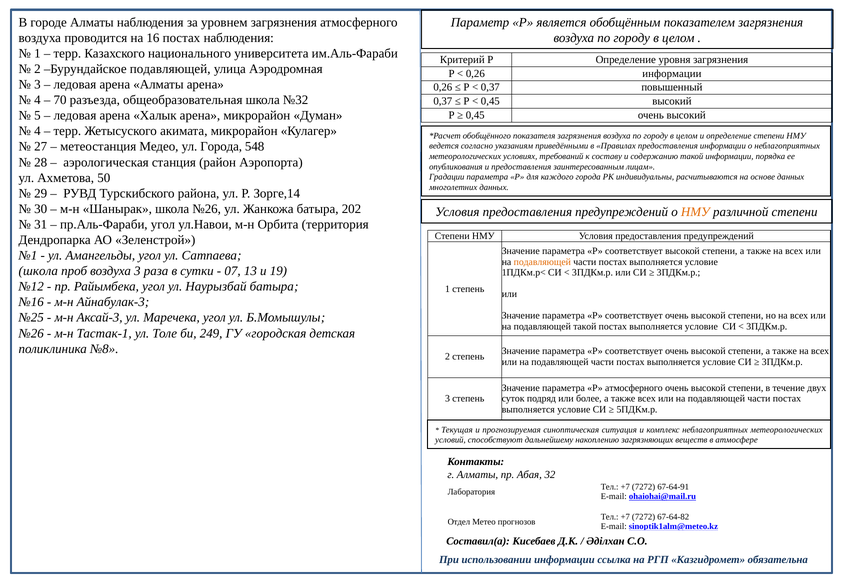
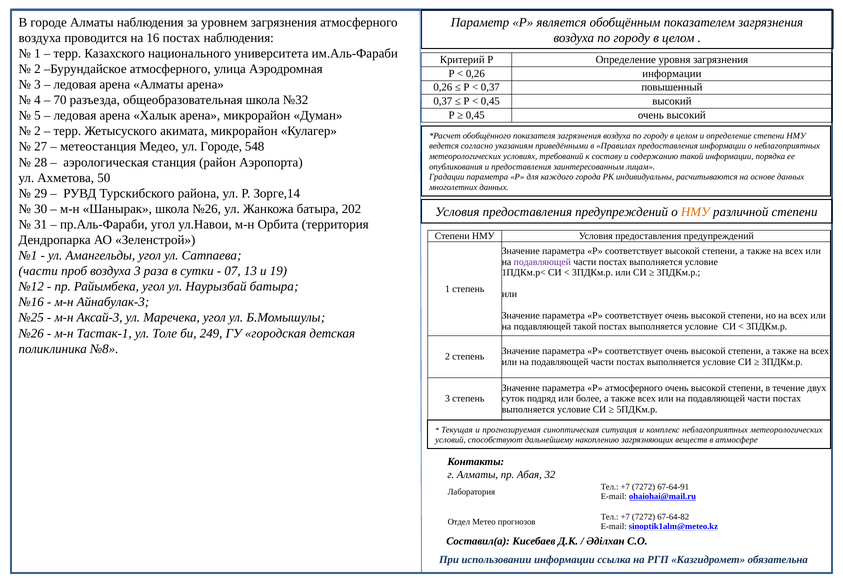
Бурундайское подавляющей: подавляющей -> атмосферного
4 at (37, 131): 4 -> 2
ул Города: Города -> Городе
подавляющей at (542, 262) colour: orange -> purple
школа at (38, 271): школа -> части
